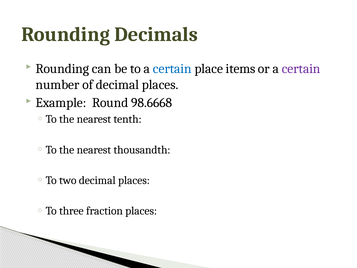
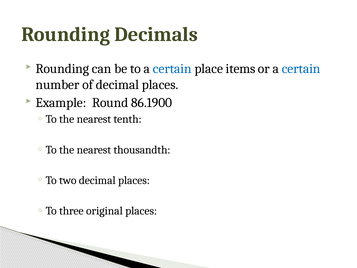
certain at (301, 69) colour: purple -> blue
98.6668: 98.6668 -> 86.1900
fraction: fraction -> original
